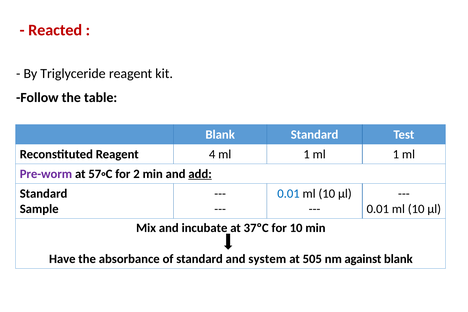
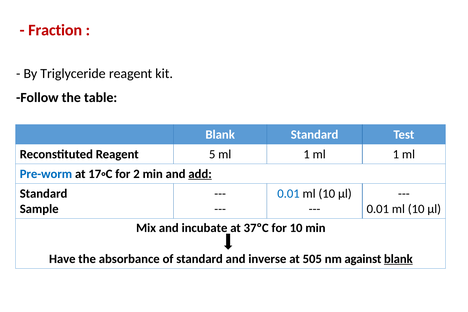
Reacted: Reacted -> Fraction
4: 4 -> 5
Pre-worm colour: purple -> blue
57◦C: 57◦C -> 17◦C
system: system -> inverse
blank at (398, 259) underline: none -> present
